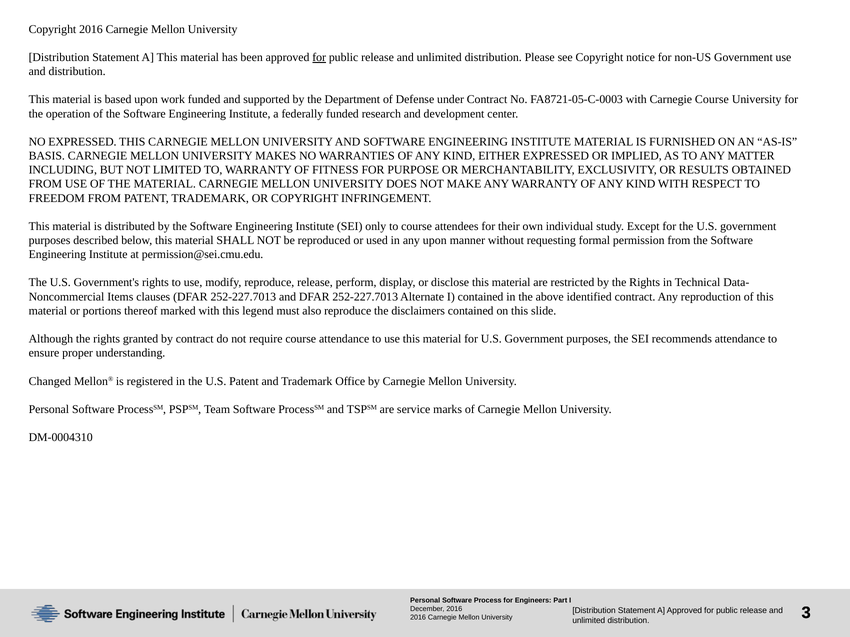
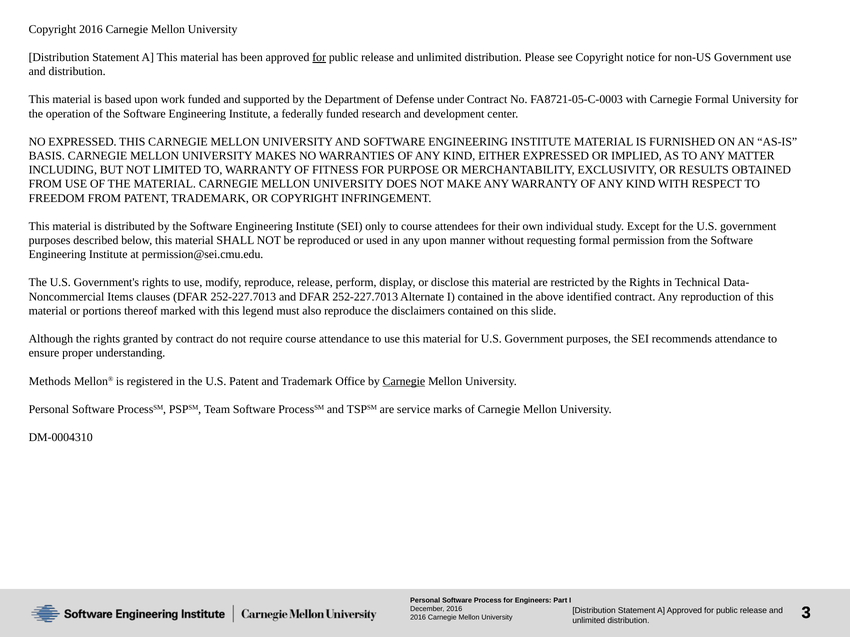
Carnegie Course: Course -> Formal
Changed: Changed -> Methods
Carnegie at (404, 381) underline: none -> present
